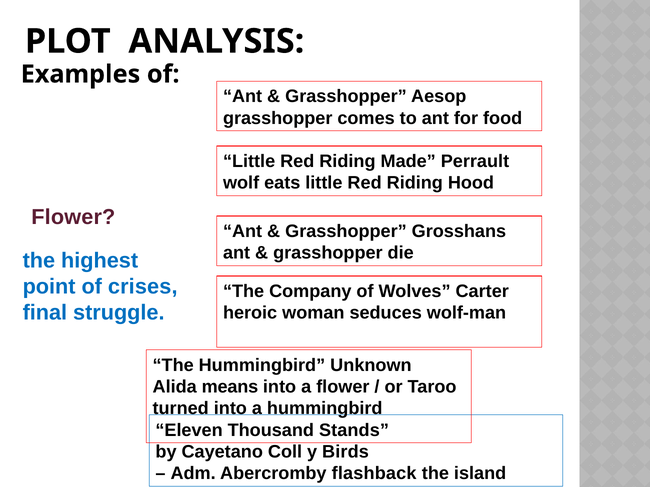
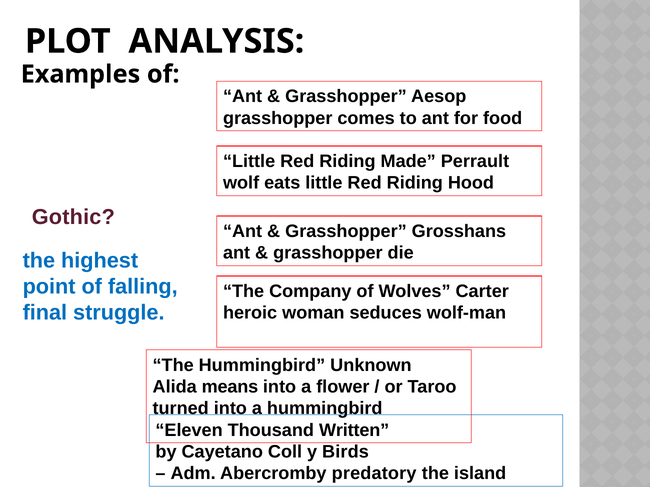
Flower at (73, 217): Flower -> Gothic
crises: crises -> falling
Stands: Stands -> Written
flashback: flashback -> predatory
